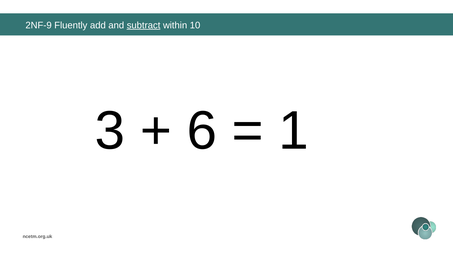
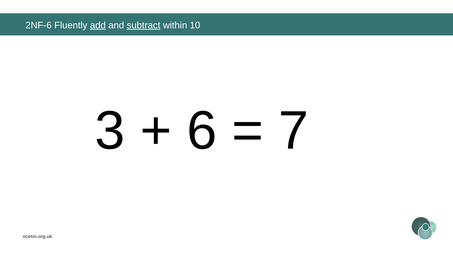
2NF-9: 2NF-9 -> 2NF-6
add underline: none -> present
1: 1 -> 7
